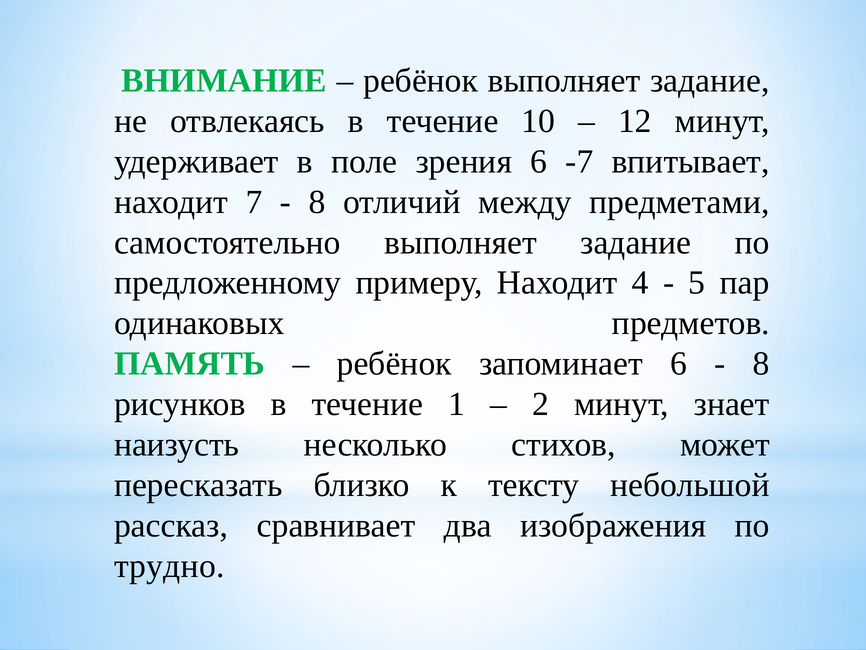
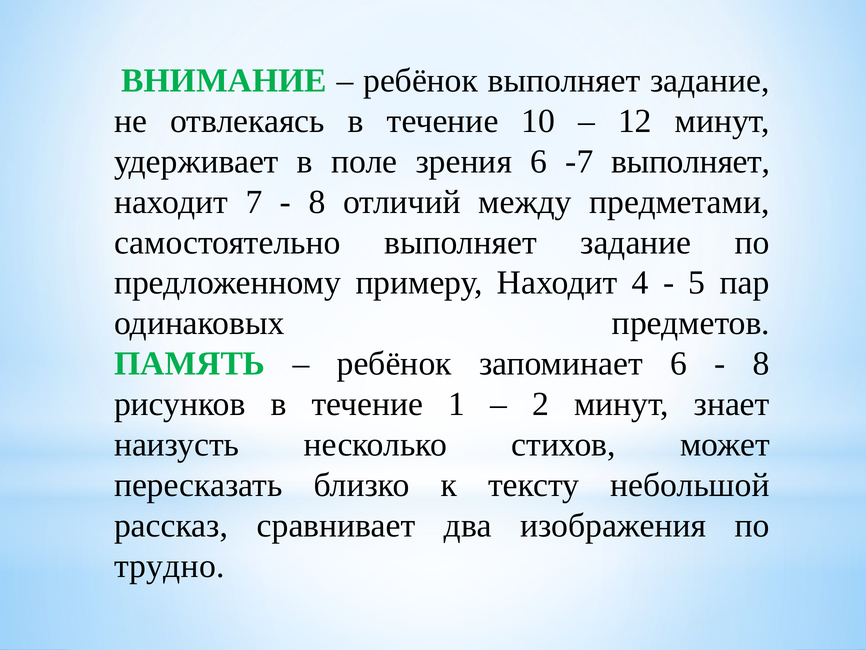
-7 впитывает: впитывает -> выполняет
